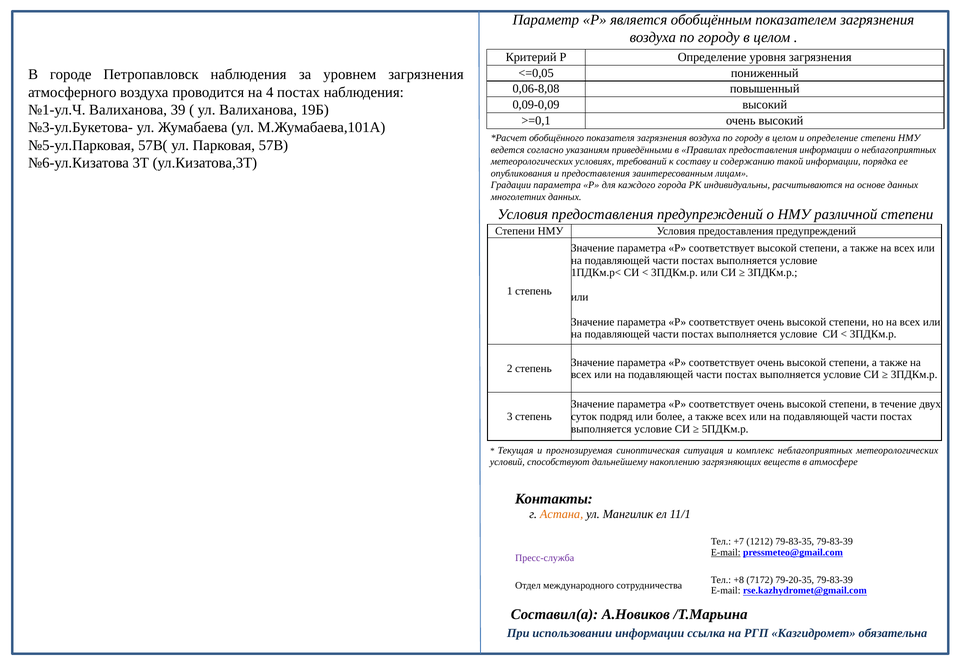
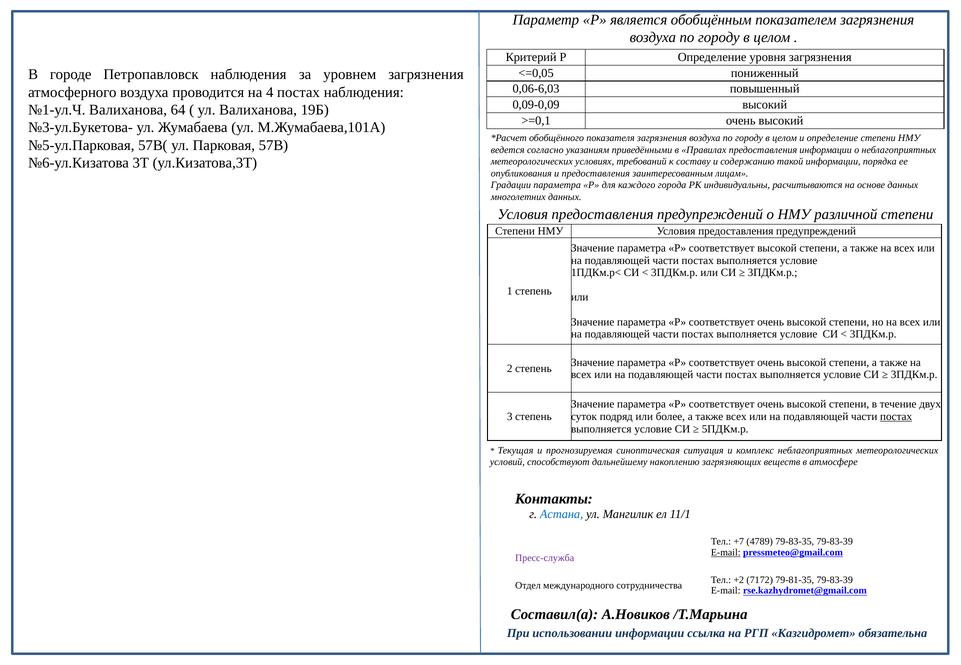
0,06-8,08: 0,06-8,08 -> 0,06-6,03
39: 39 -> 64
постах at (896, 417) underline: none -> present
Астана colour: orange -> blue
1212: 1212 -> 4789
+8: +8 -> +2
79-20-35: 79-20-35 -> 79-81-35
